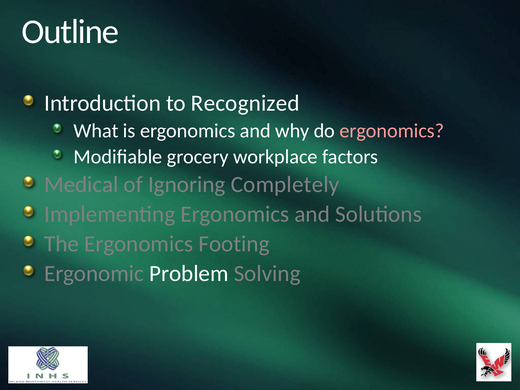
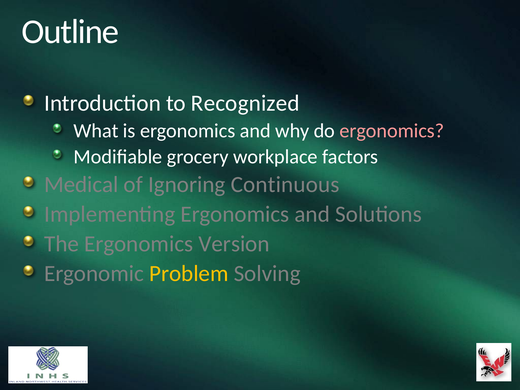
Completely: Completely -> Continuous
Footing: Footing -> Version
Problem colour: white -> yellow
